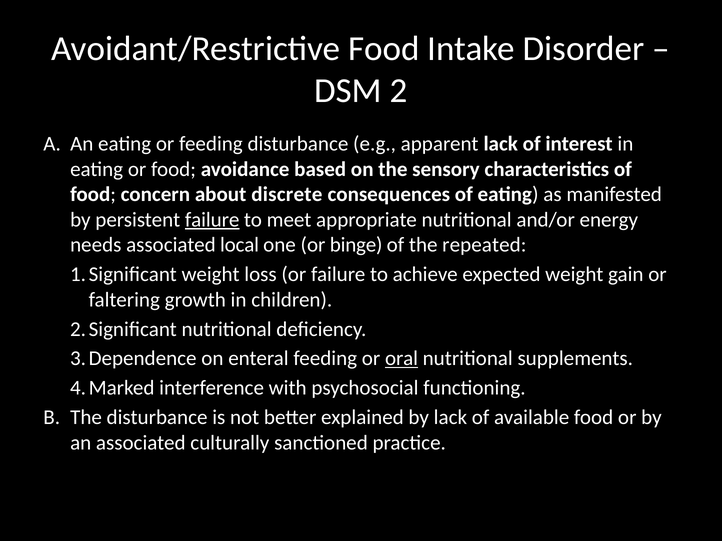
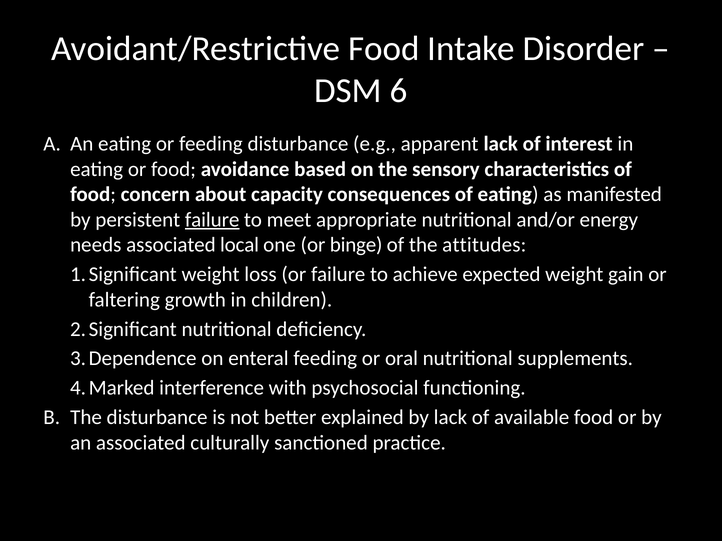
2: 2 -> 6
discrete: discrete -> capacity
repeated: repeated -> attitudes
oral underline: present -> none
